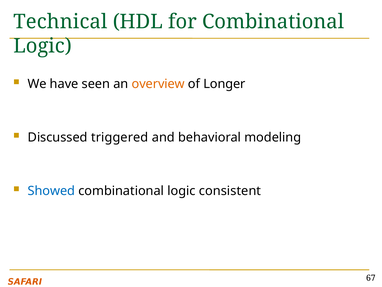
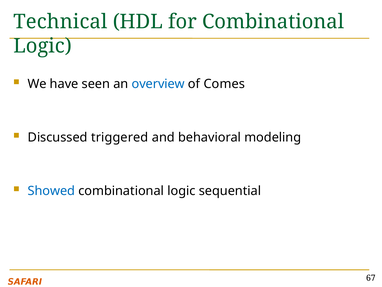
overview colour: orange -> blue
Longer: Longer -> Comes
consistent: consistent -> sequential
